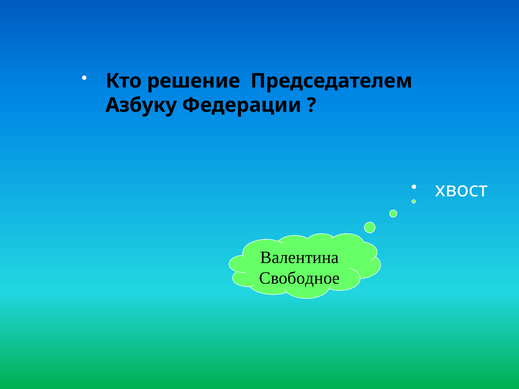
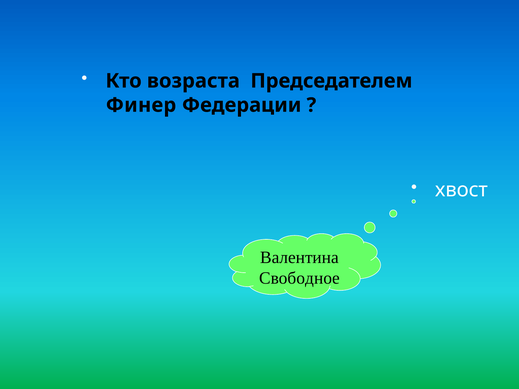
решение: решение -> возраста
Азбуку: Азбуку -> Финер
